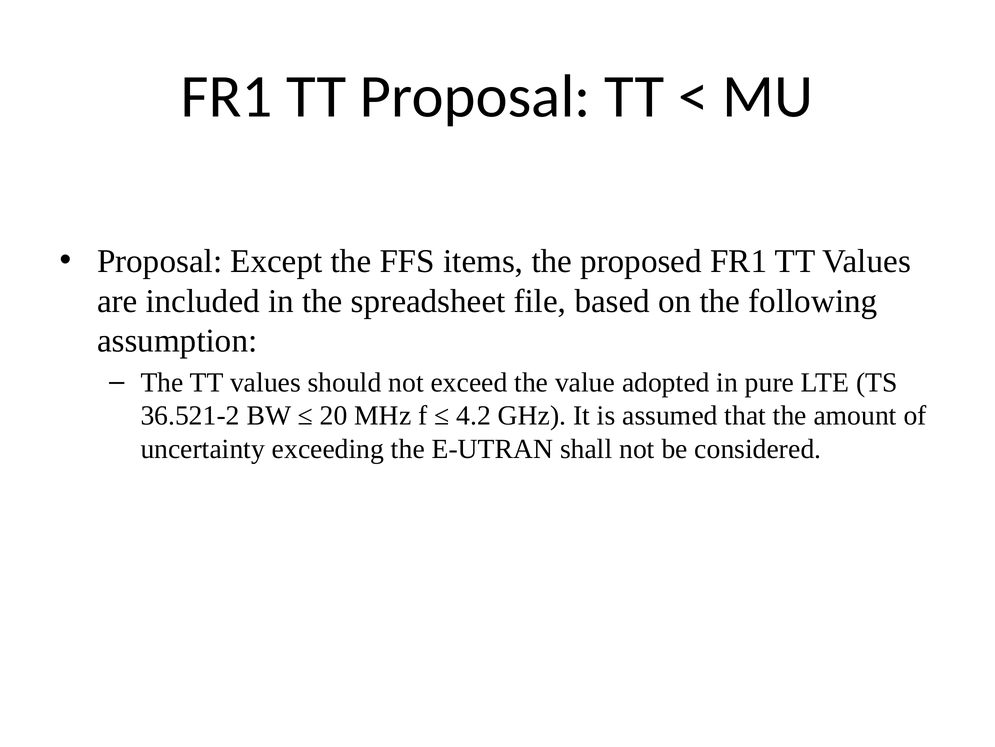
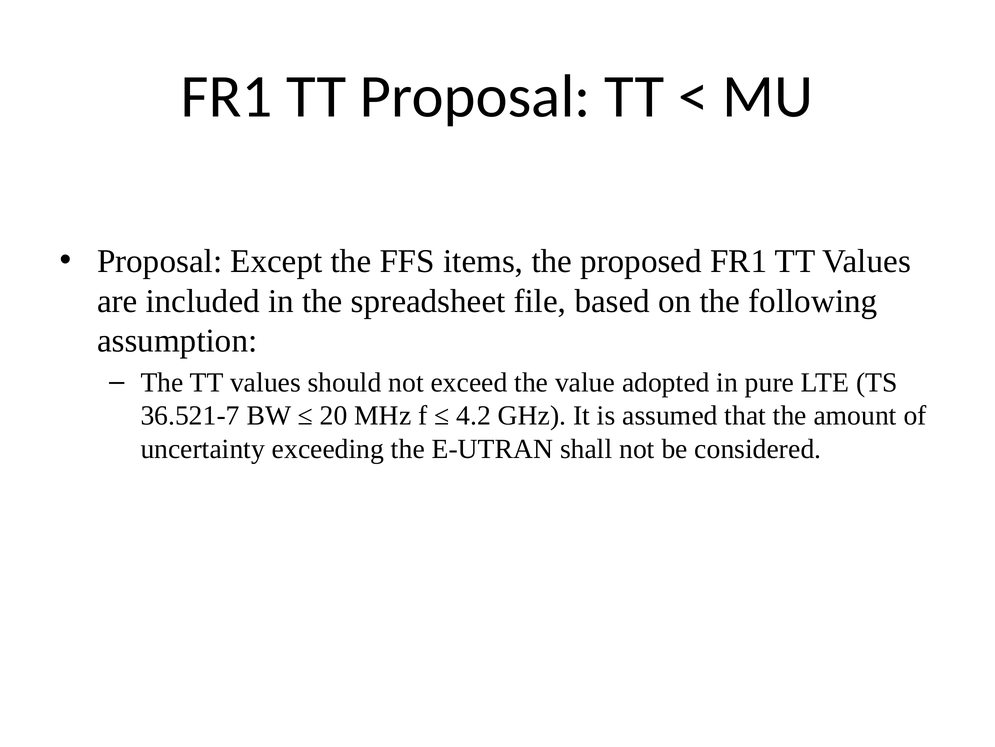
36.521-2: 36.521-2 -> 36.521-7
